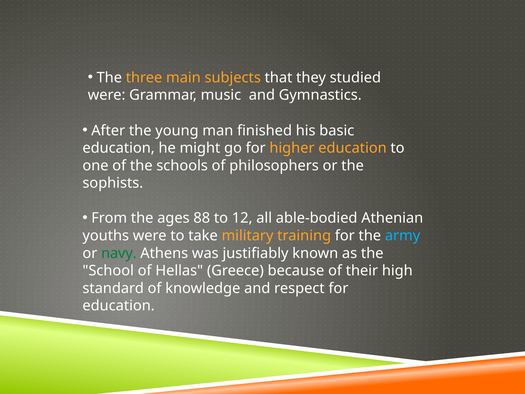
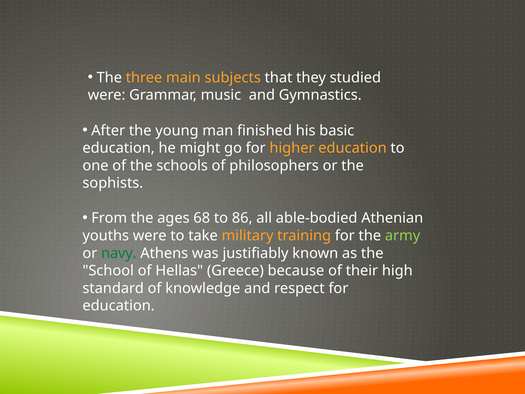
88: 88 -> 68
12: 12 -> 86
army colour: light blue -> light green
